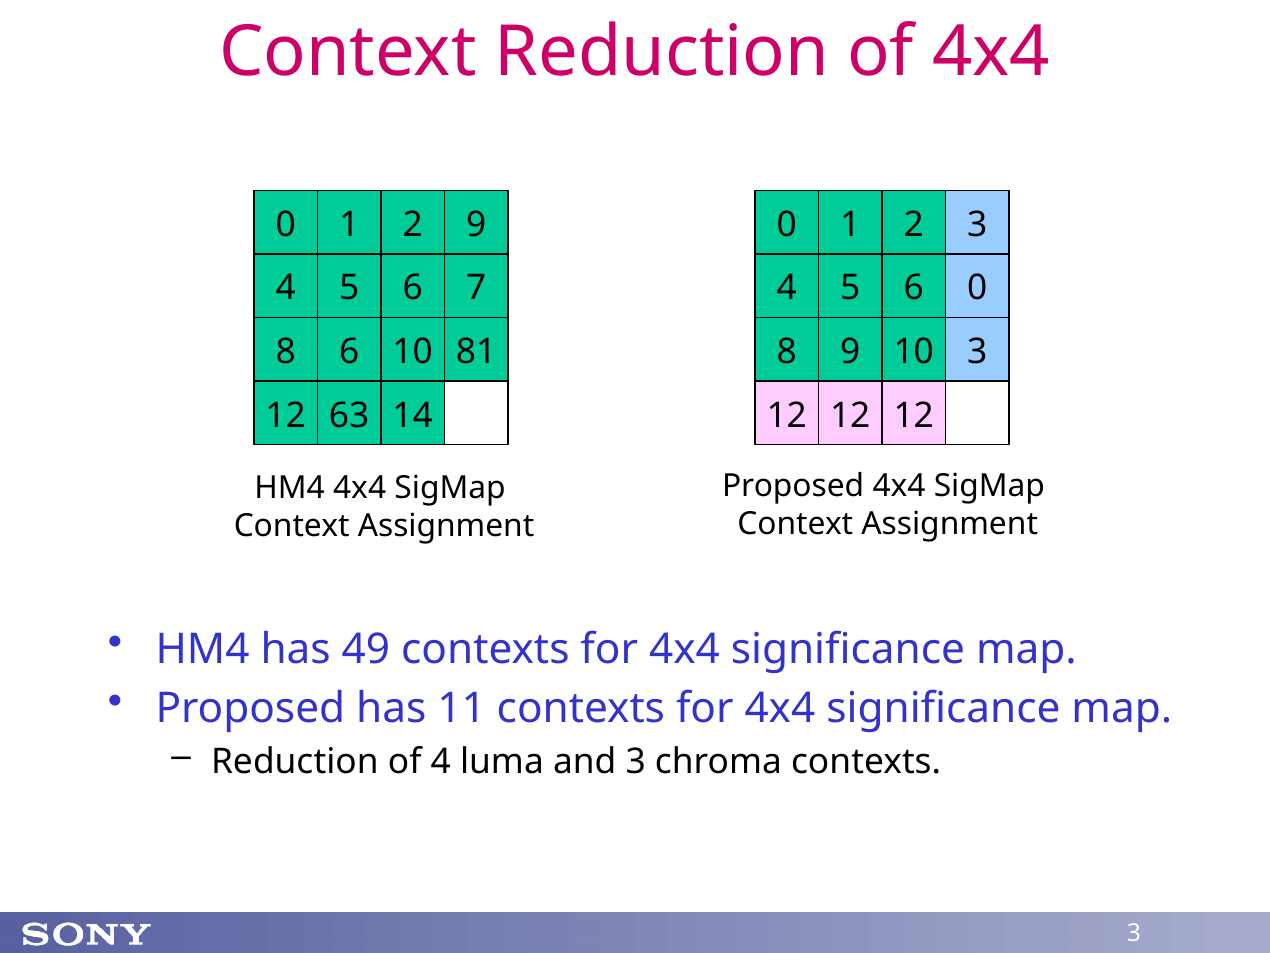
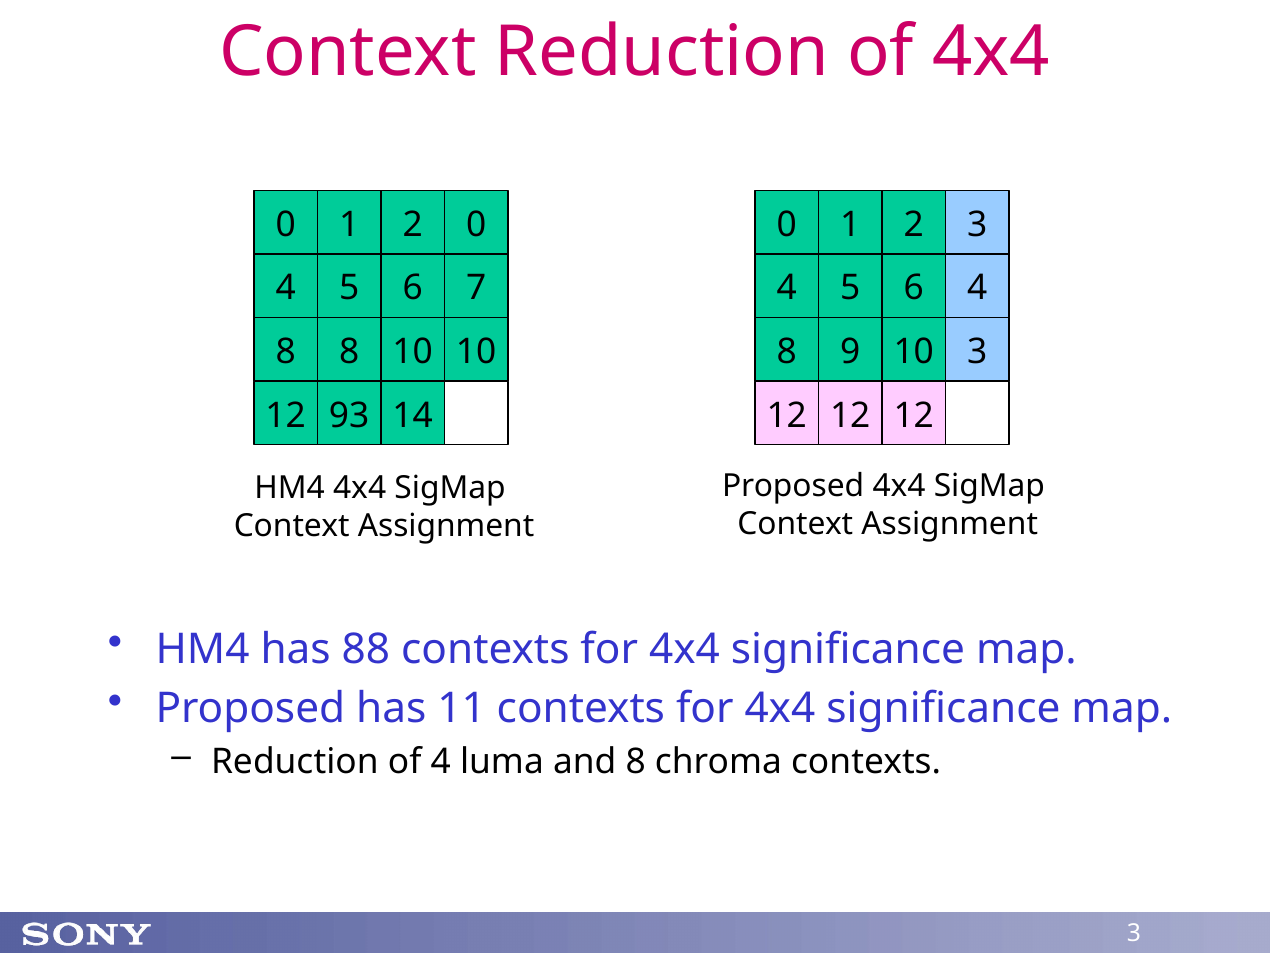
2 9: 9 -> 0
6 0: 0 -> 4
8 6: 6 -> 8
10 81: 81 -> 10
63: 63 -> 93
49: 49 -> 88
and 3: 3 -> 8
